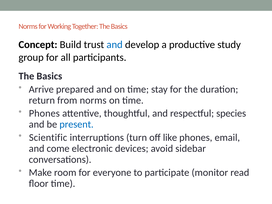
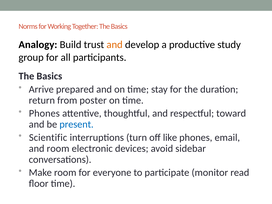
Concept: Concept -> Analogy
and at (115, 45) colour: blue -> orange
from norms: norms -> poster
species: species -> toward
and come: come -> room
